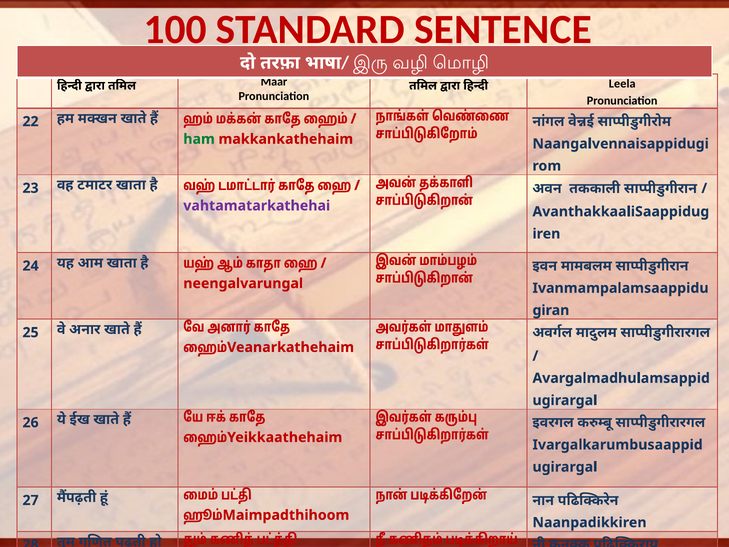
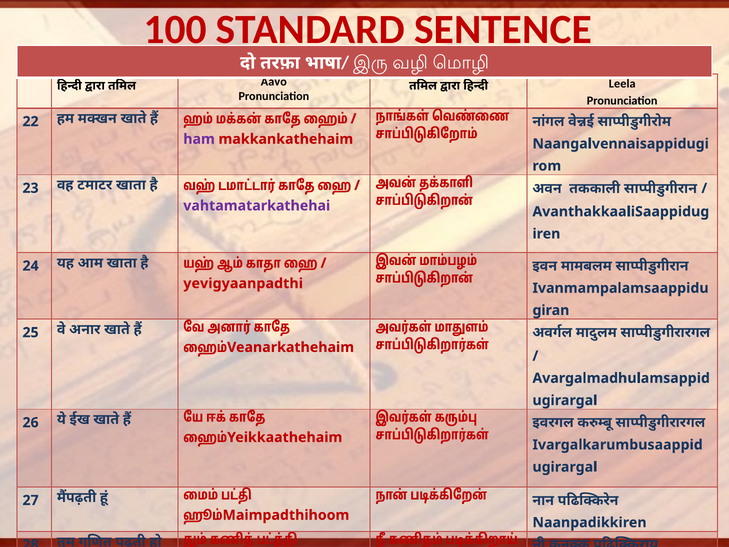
Maar: Maar -> Aavo
ham colour: green -> purple
neengalvarungal: neengalvarungal -> yevigyaanpadthi
